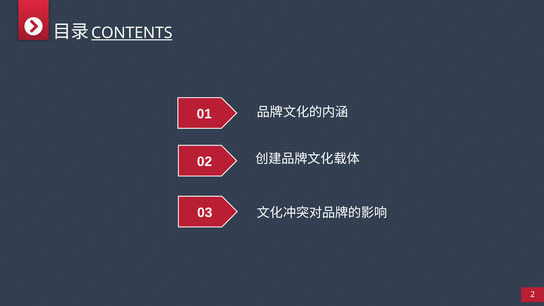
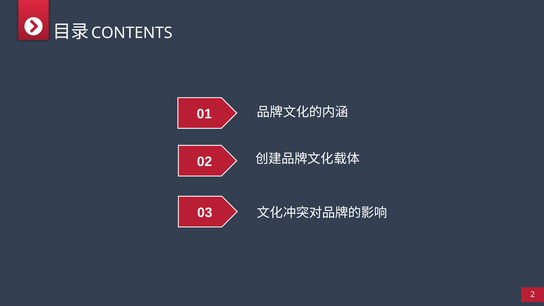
CONTENTS underline: present -> none
